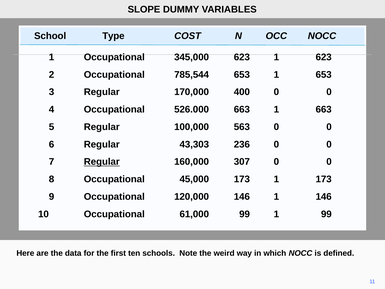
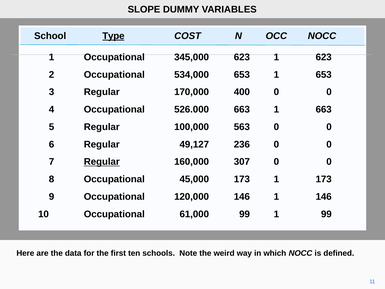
Type underline: none -> present
785,544: 785,544 -> 534,000
43,303: 43,303 -> 49,127
